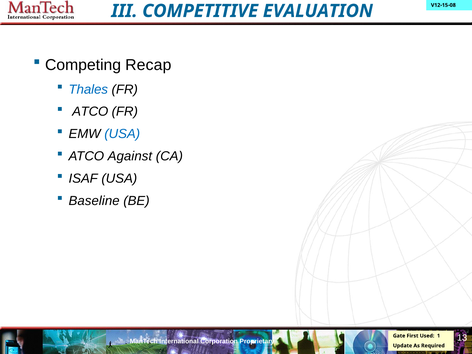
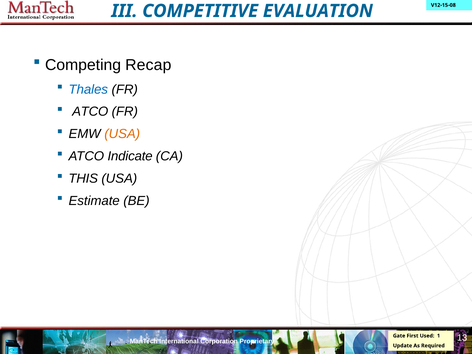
USA at (122, 134) colour: blue -> orange
Against: Against -> Indicate
ISAF: ISAF -> THIS
Baseline: Baseline -> Estimate
